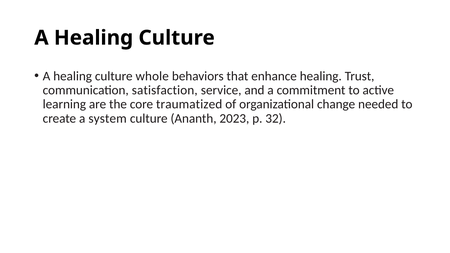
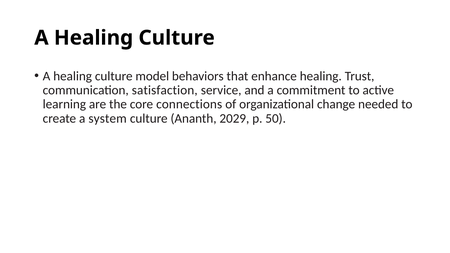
whole: whole -> model
traumatized: traumatized -> connections
2023: 2023 -> 2029
32: 32 -> 50
